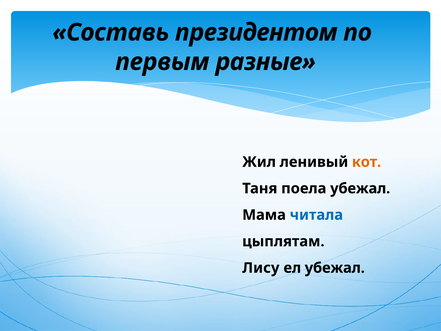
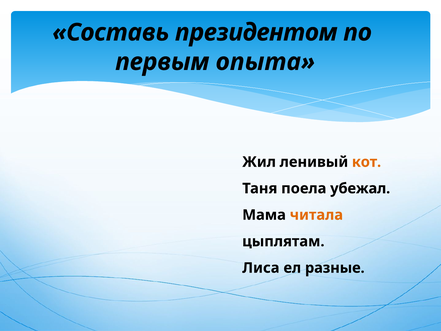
разные: разные -> опыта
читала colour: blue -> orange
Лису: Лису -> Лиса
ел убежал: убежал -> разные
